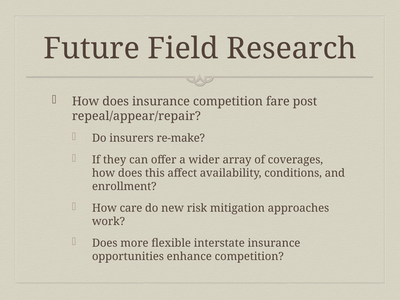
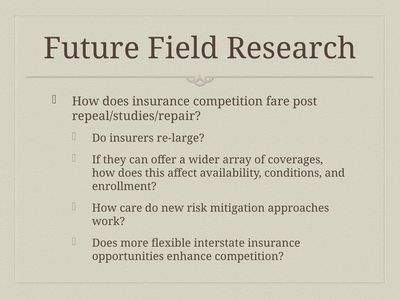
repeal/appear/repair: repeal/appear/repair -> repeal/studies/repair
re-make: re-make -> re-large
